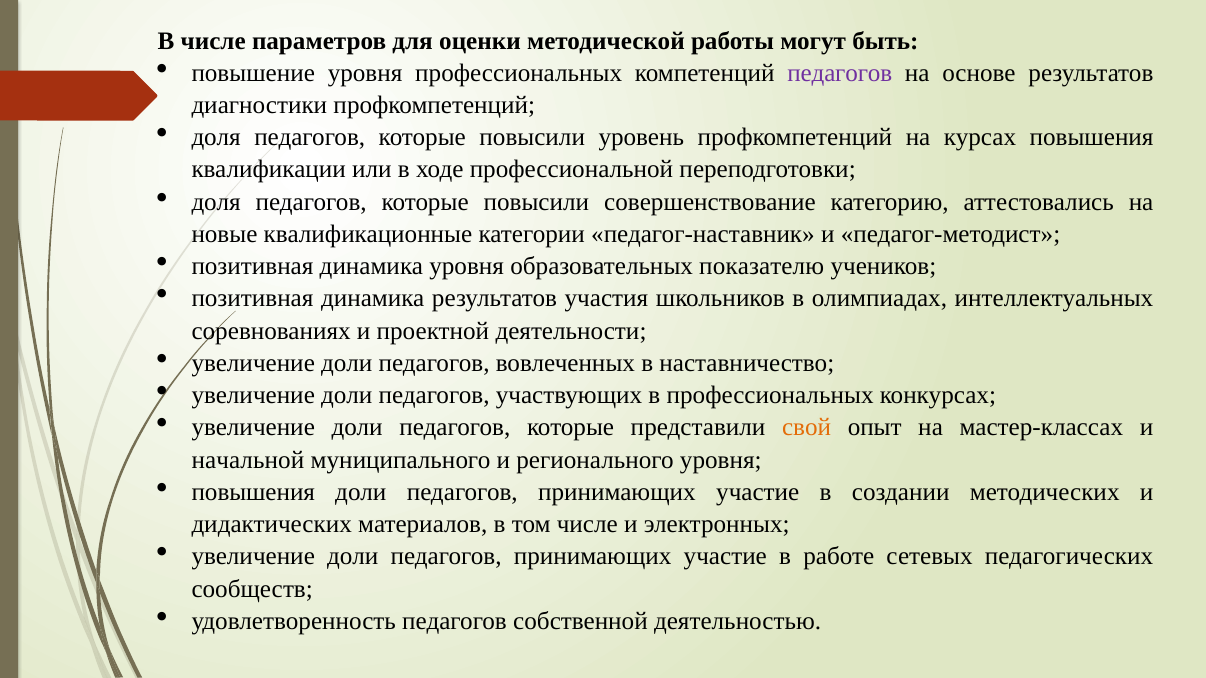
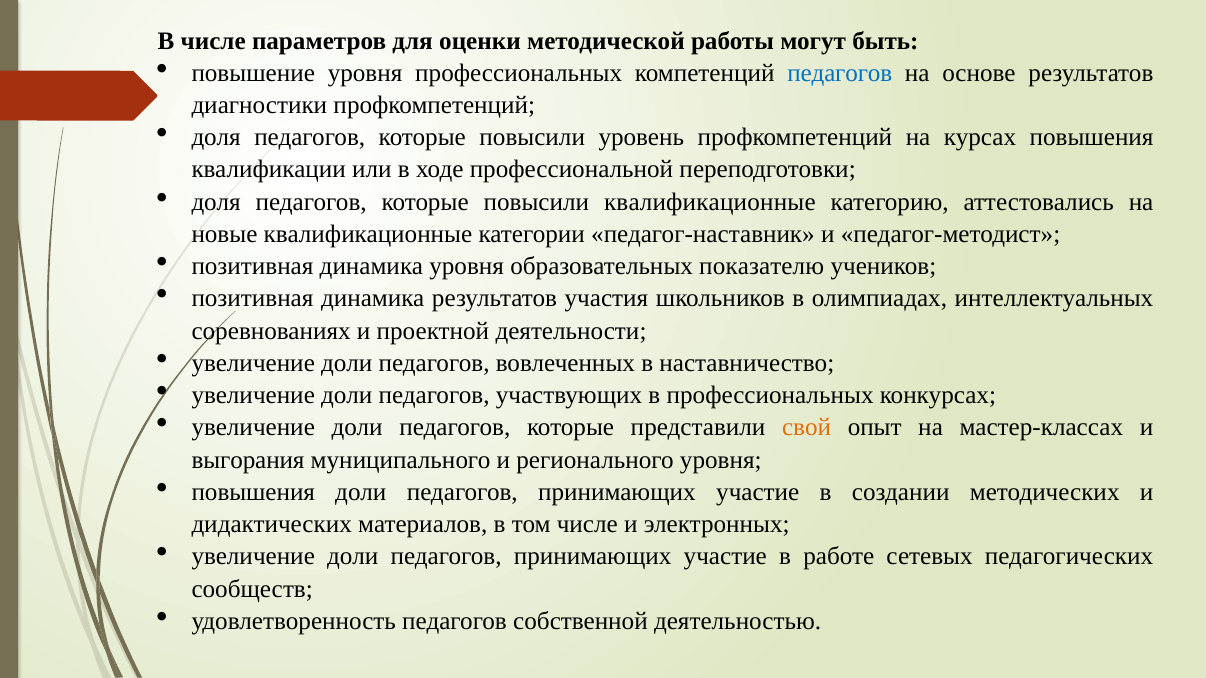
педагогов at (840, 73) colour: purple -> blue
повысили совершенствование: совершенствование -> квалификационные
начальной: начальной -> выгорания
